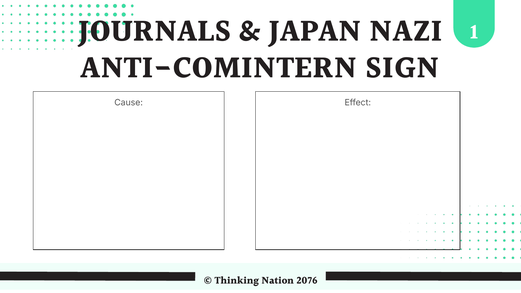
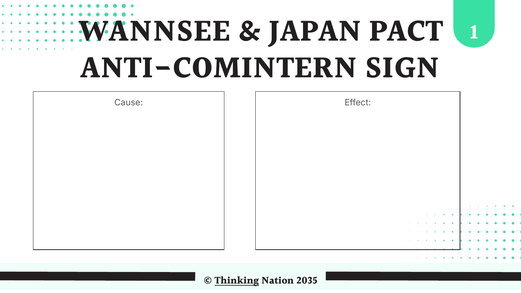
JOURNALS: JOURNALS -> WANNSEE
NAZI: NAZI -> PACT
Thinking underline: none -> present
2076: 2076 -> 2035
